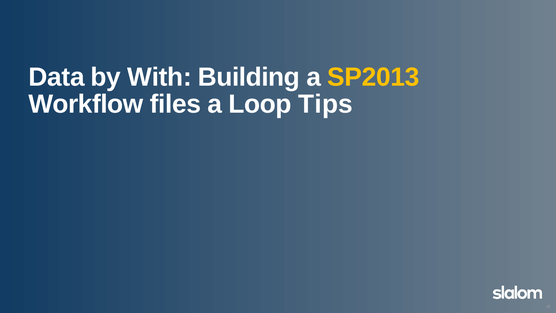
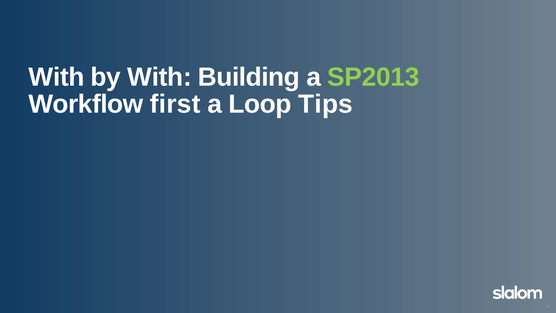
Data at (57, 77): Data -> With
SP2013 colour: yellow -> light green
files: files -> first
